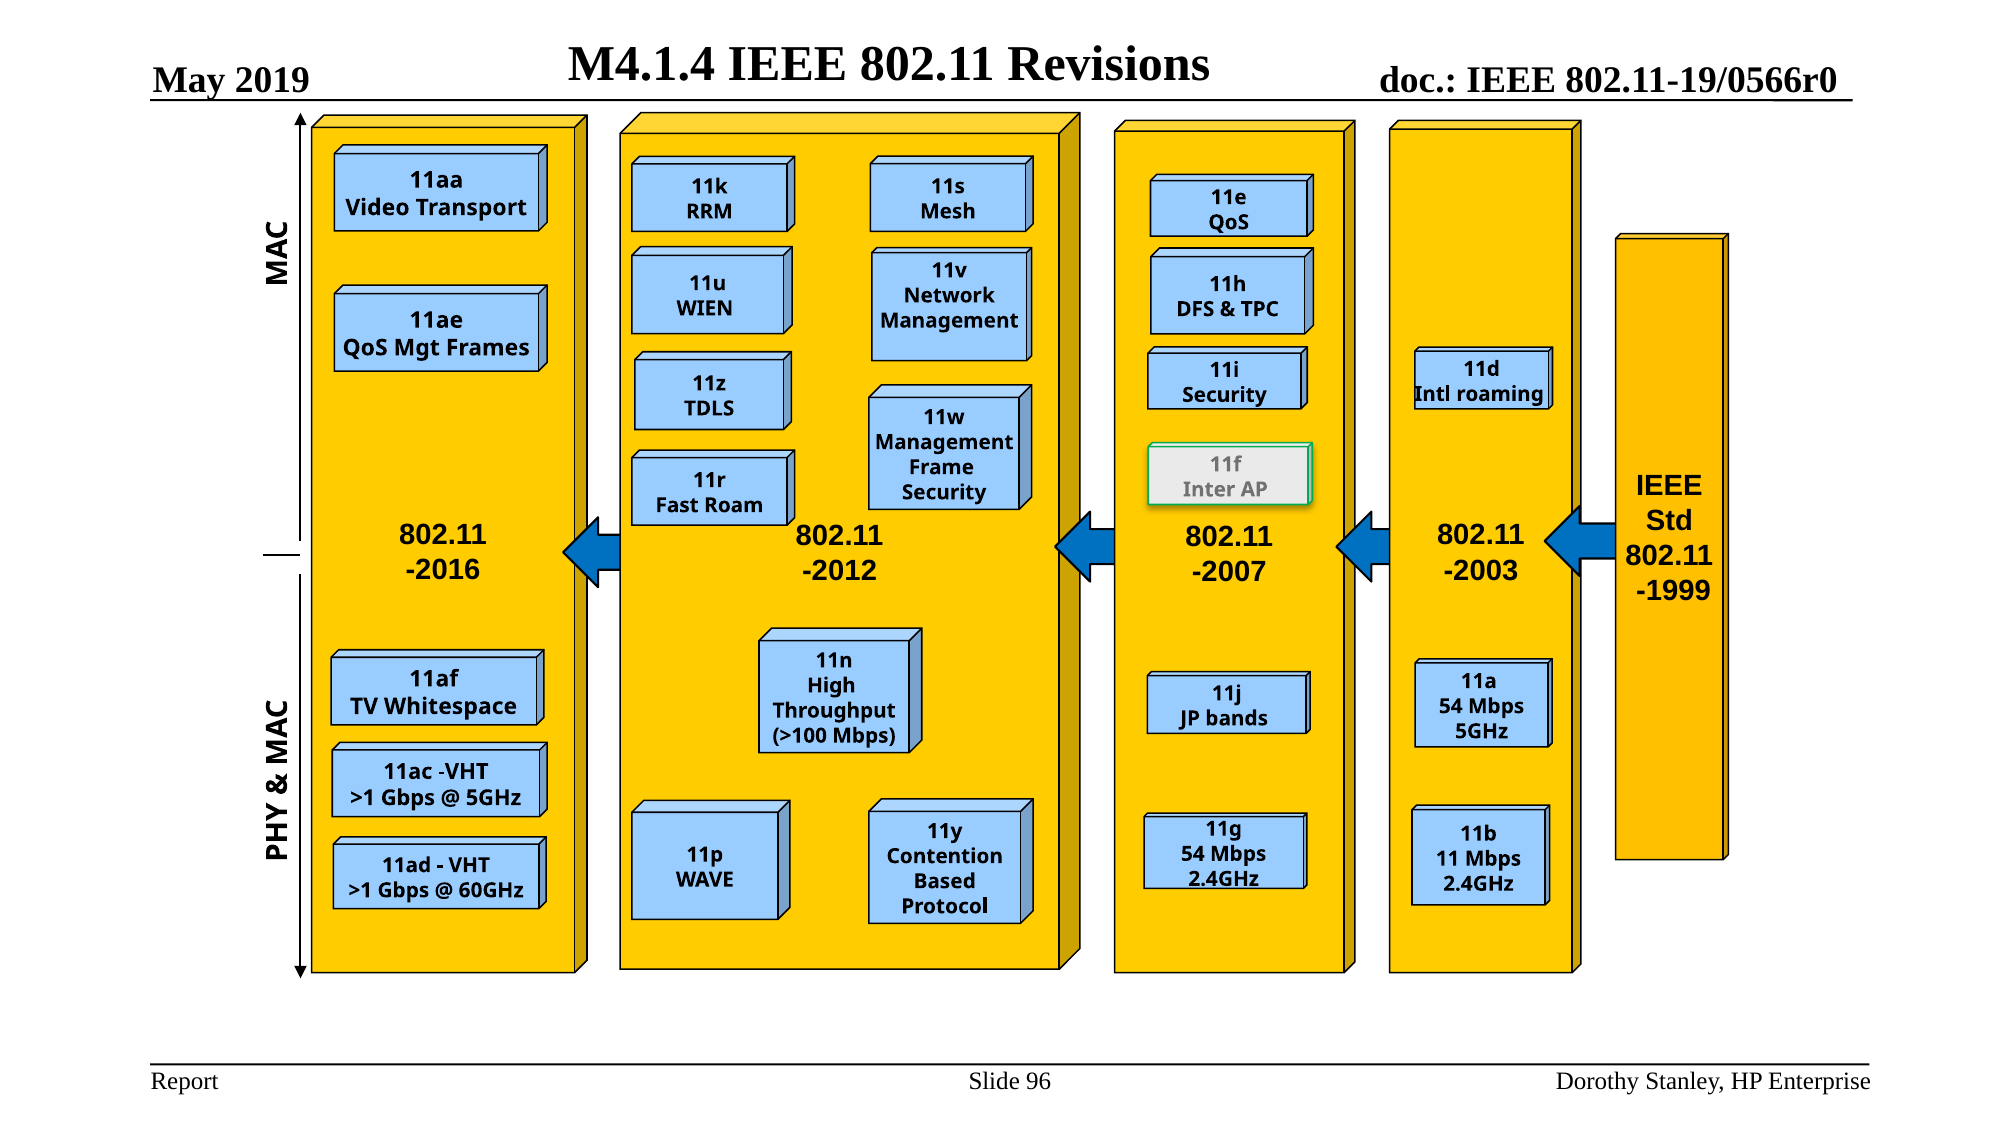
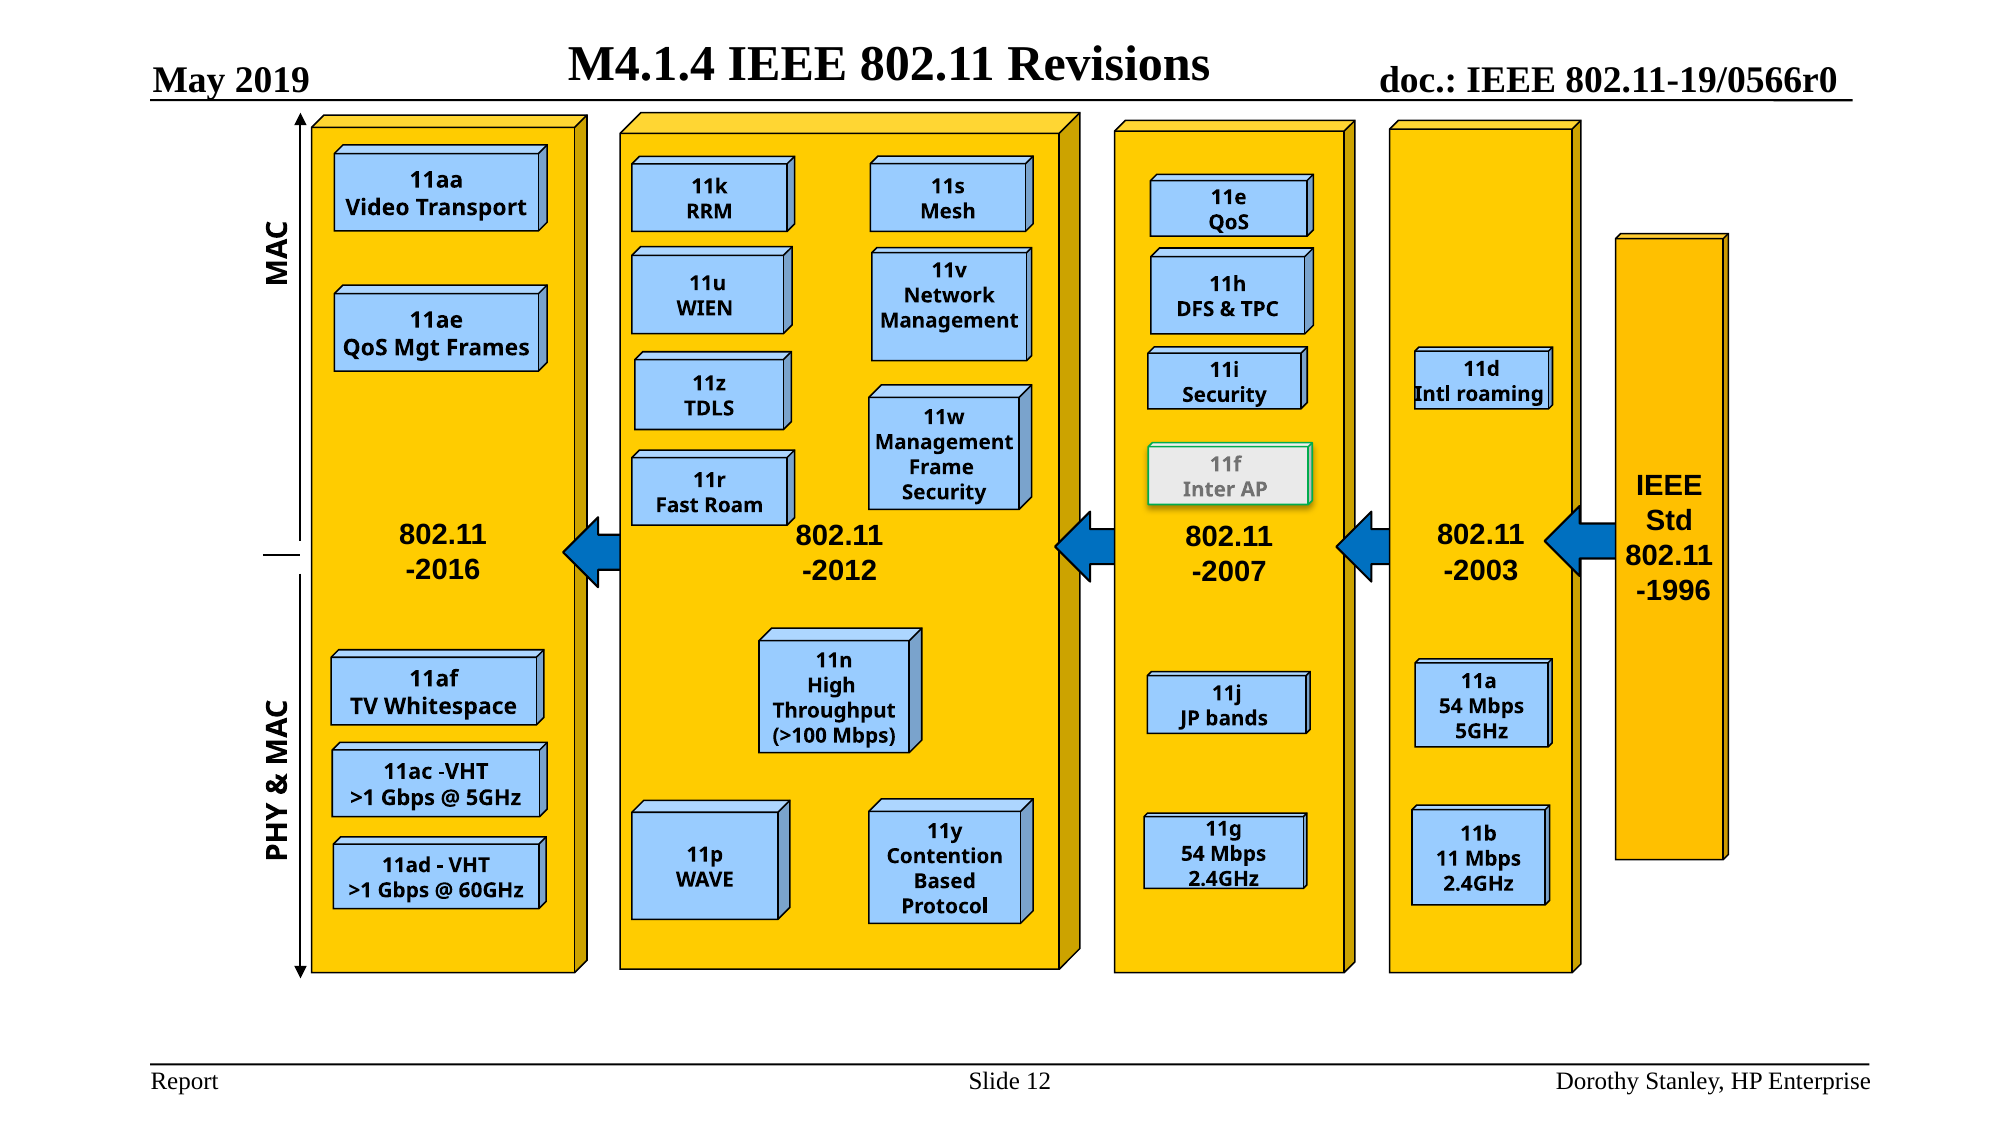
-1999: -1999 -> -1996
96: 96 -> 12
